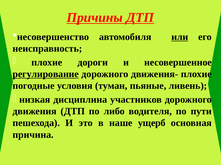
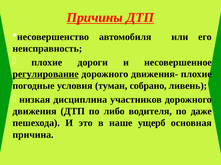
или underline: present -> none
пьяные: пьяные -> собрано
пути: пути -> даже
